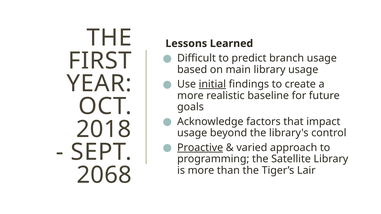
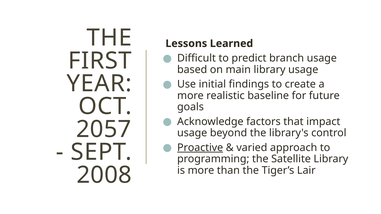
initial underline: present -> none
2018: 2018 -> 2057
2068: 2068 -> 2008
